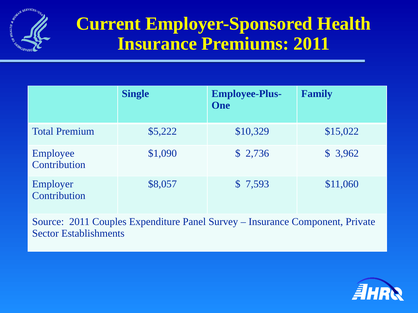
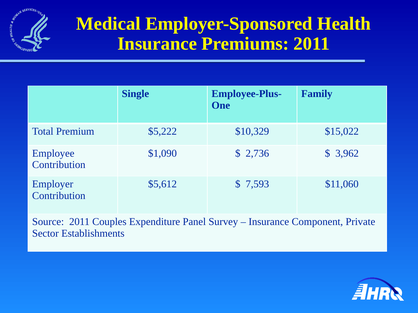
Current: Current -> Medical
$8,057: $8,057 -> $5,612
